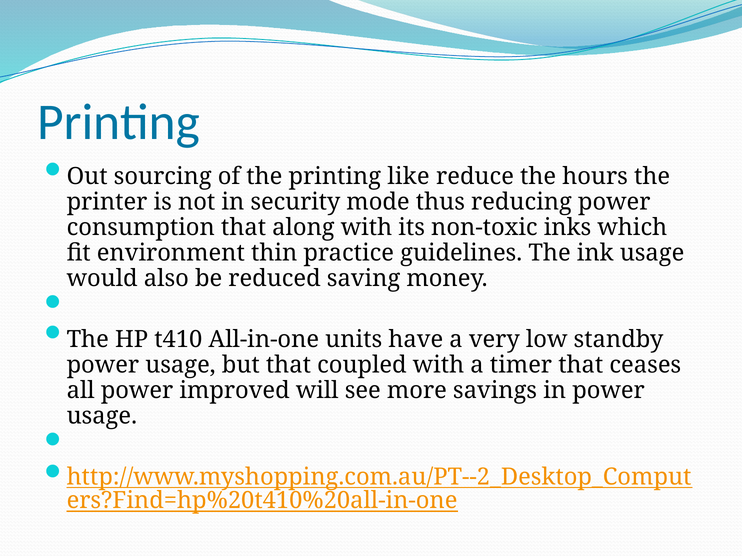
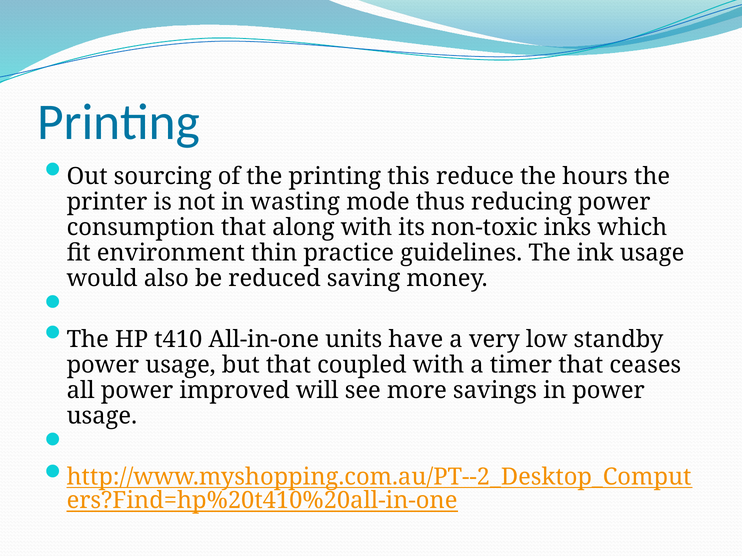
like: like -> this
security: security -> wasting
